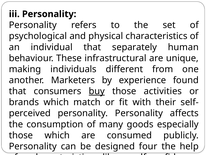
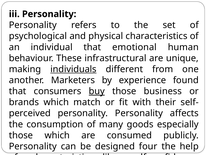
separately: separately -> emotional
individuals underline: none -> present
activities: activities -> business
